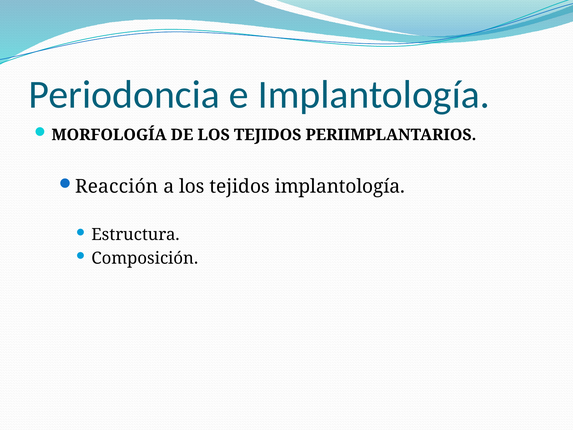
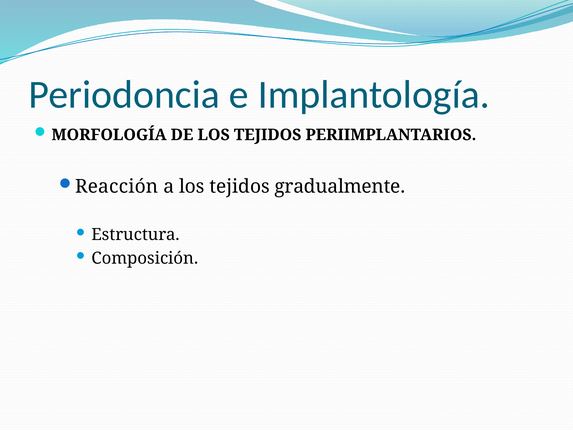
tejidos implantología: implantología -> gradualmente
